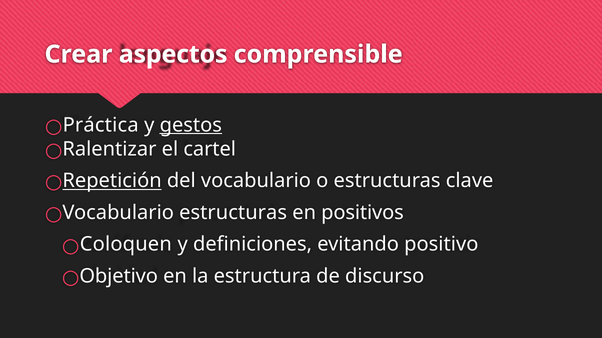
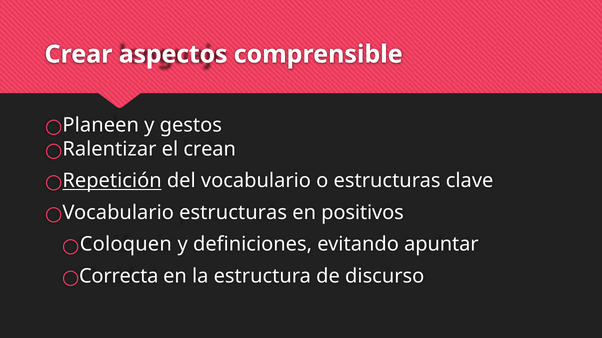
Práctica: Práctica -> Planeen
gestos underline: present -> none
cartel: cartel -> crean
positivo: positivo -> apuntar
Objetivo: Objetivo -> Correcta
